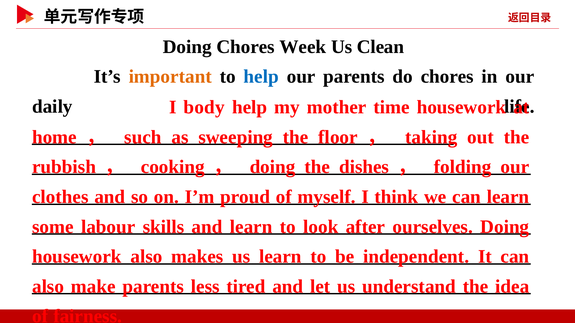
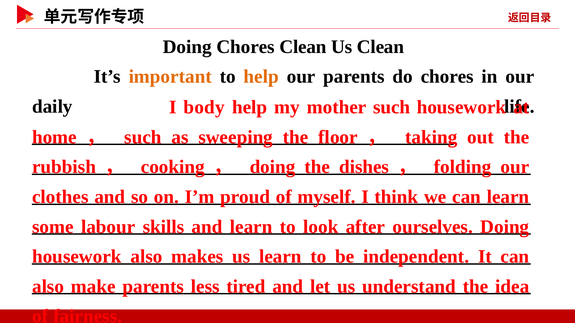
Chores Week: Week -> Clean
help at (261, 77) colour: blue -> orange
mother time: time -> such
